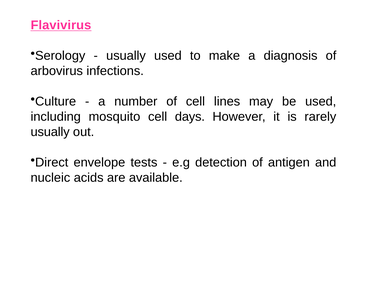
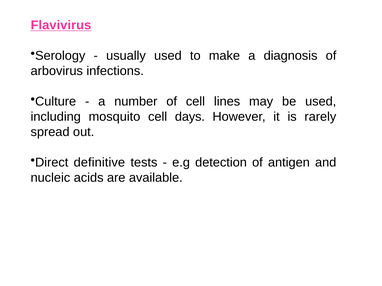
usually at (50, 132): usually -> spread
envelope: envelope -> definitive
